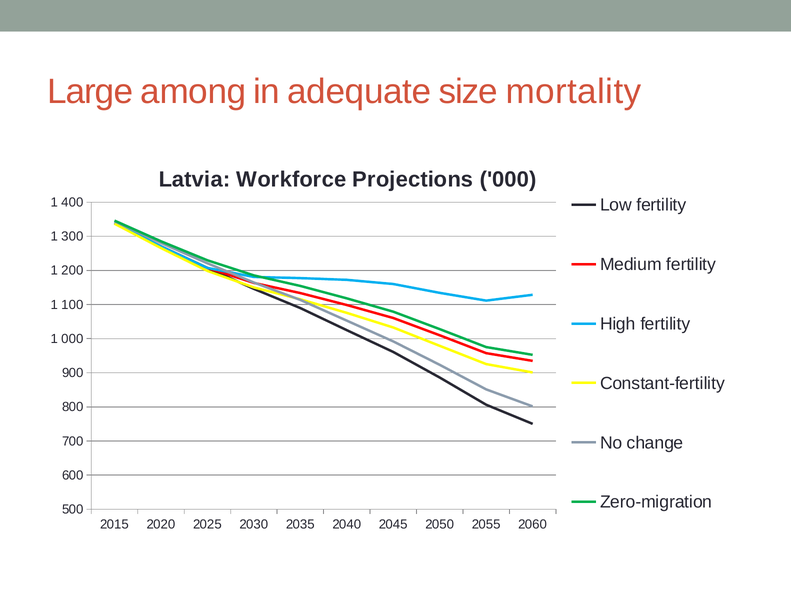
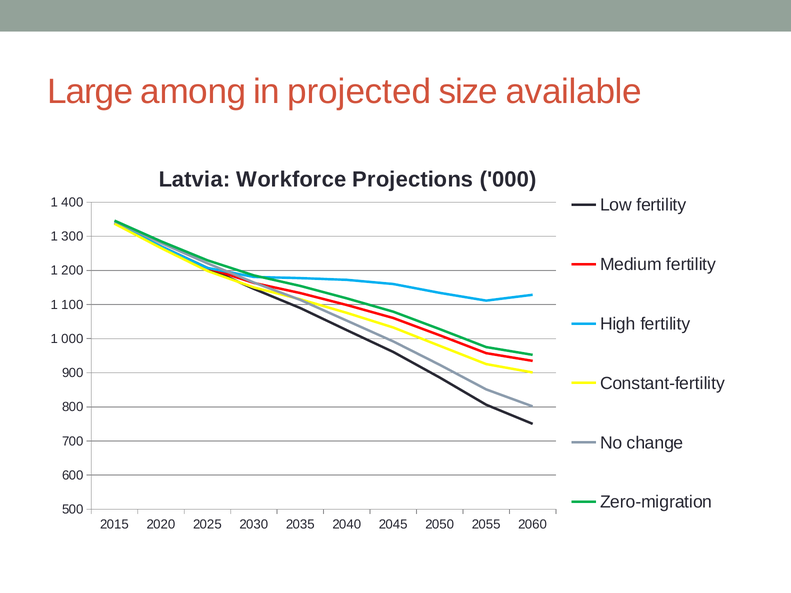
adequate: adequate -> projected
mortality: mortality -> available
